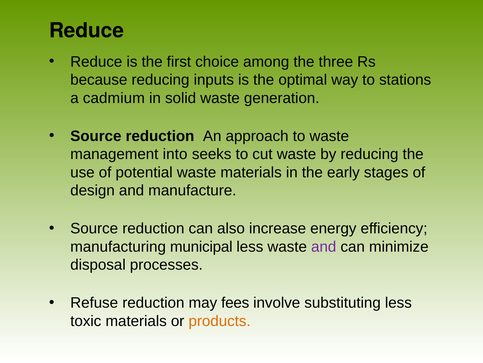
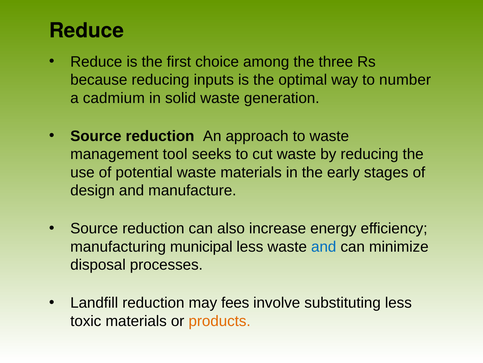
stations: stations -> number
into: into -> tool
and at (324, 246) colour: purple -> blue
Refuse: Refuse -> Landfill
